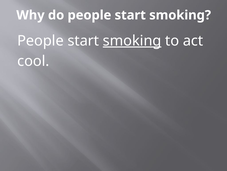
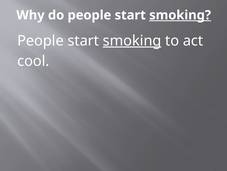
smoking at (180, 15) underline: none -> present
